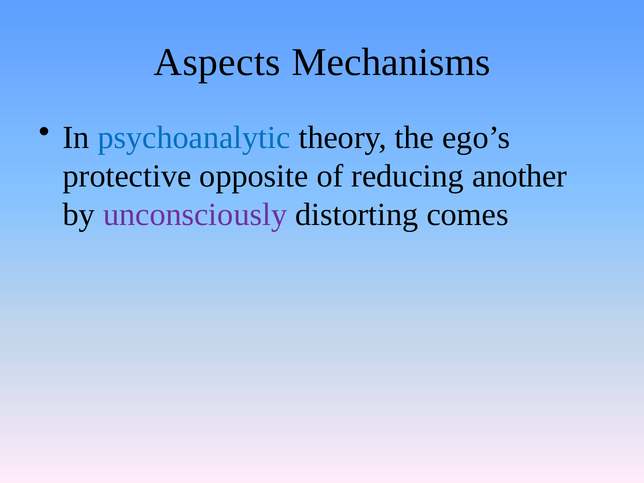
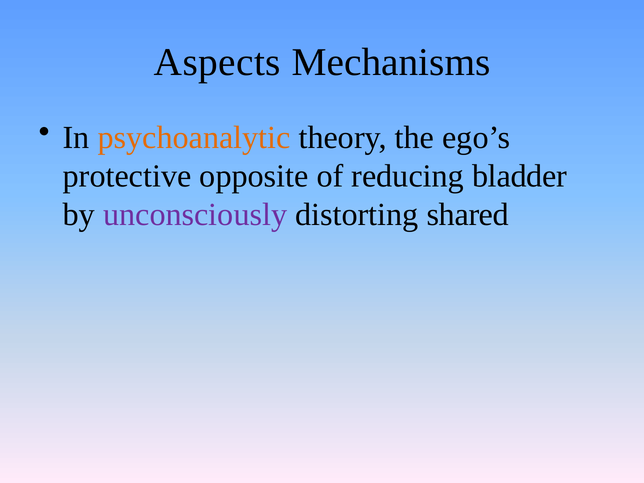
psychoanalytic colour: blue -> orange
another: another -> bladder
comes: comes -> shared
